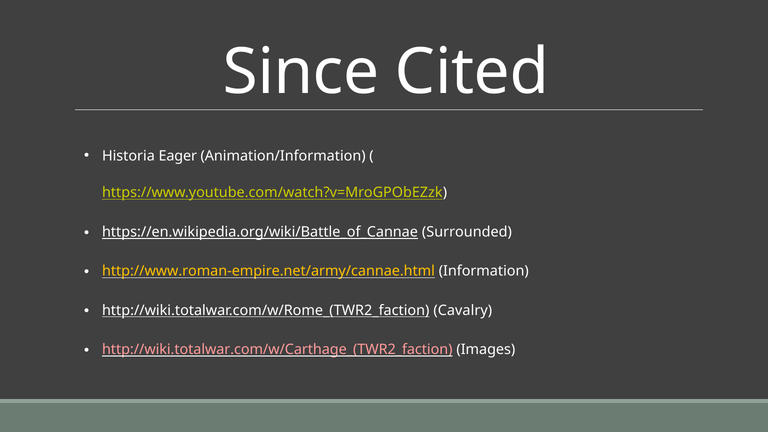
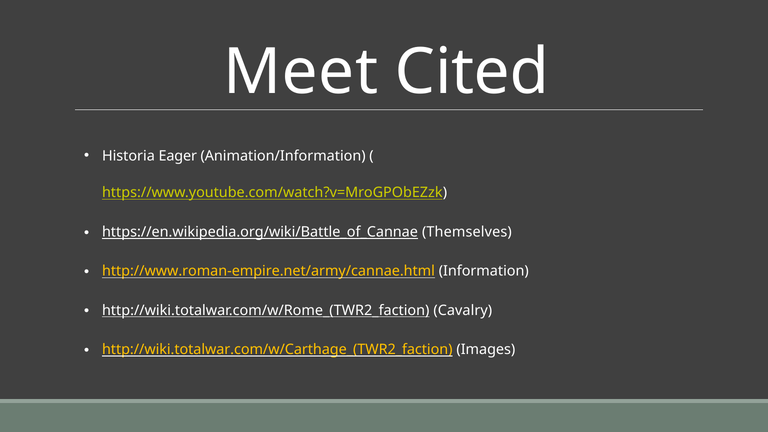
Since: Since -> Meet
Surrounded: Surrounded -> Themselves
http://wiki.totalwar.com/w/Carthage_(TWR2_faction colour: pink -> yellow
